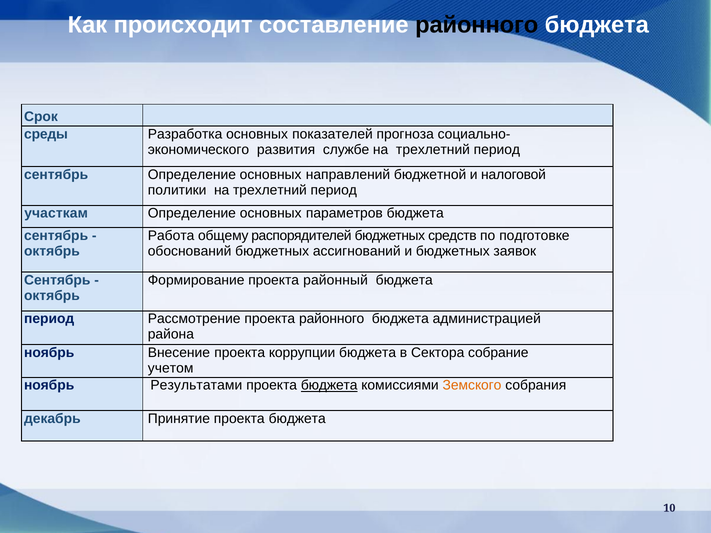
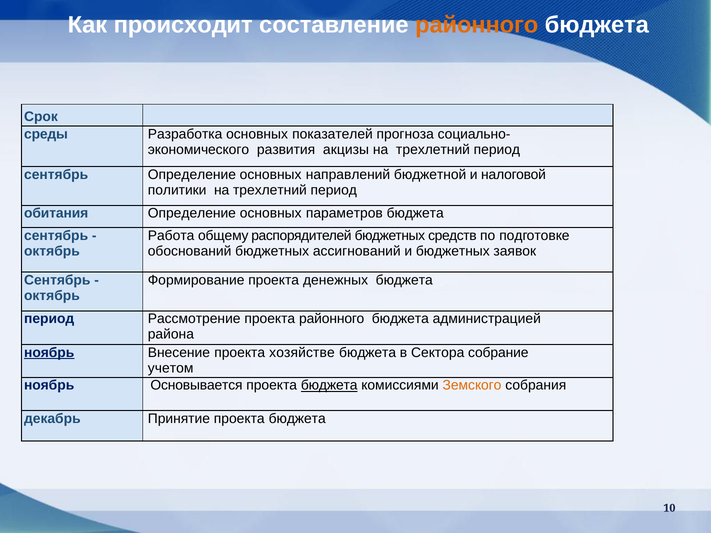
районного at (477, 25) colour: black -> orange
службе: службе -> акцизы
участкам: участкам -> обитания
районный: районный -> денежных
ноябрь at (49, 353) underline: none -> present
коррупции: коррупции -> хозяйстве
Результатами: Результатами -> Основывается
